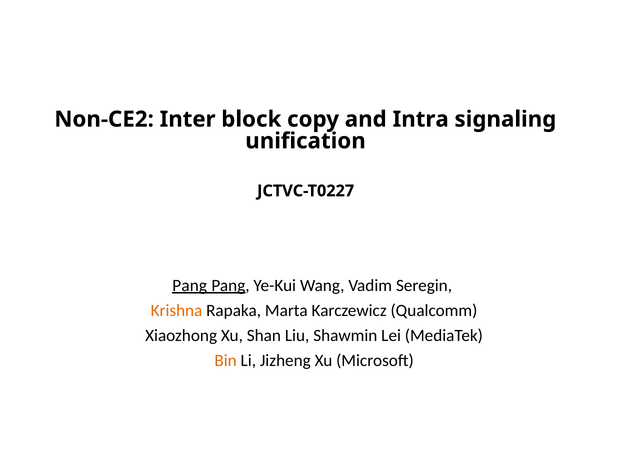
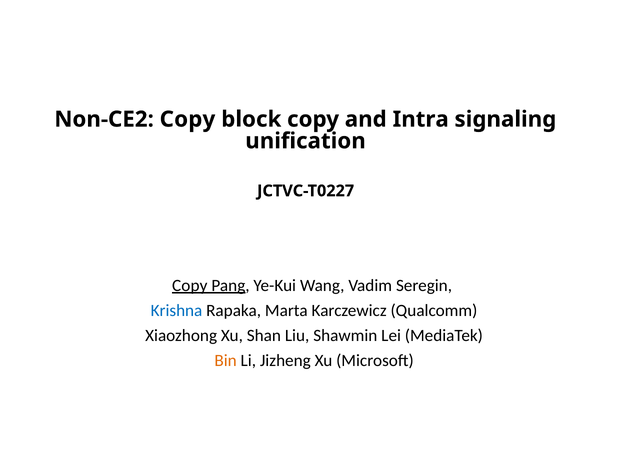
Non-CE2 Inter: Inter -> Copy
Pang at (190, 285): Pang -> Copy
Krishna colour: orange -> blue
